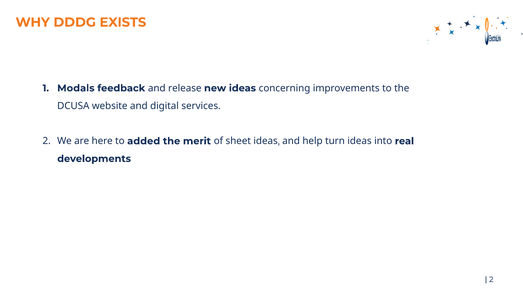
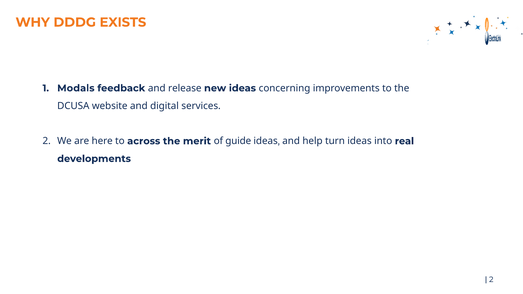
added: added -> across
sheet: sheet -> guide
